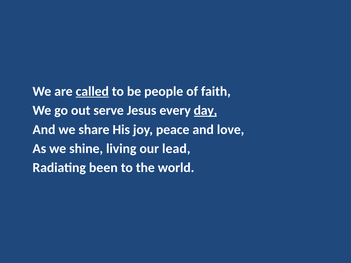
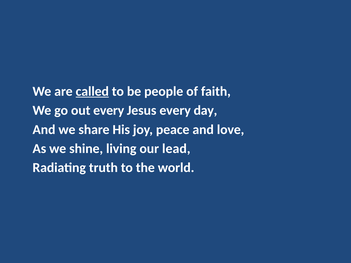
out serve: serve -> every
day underline: present -> none
been: been -> truth
